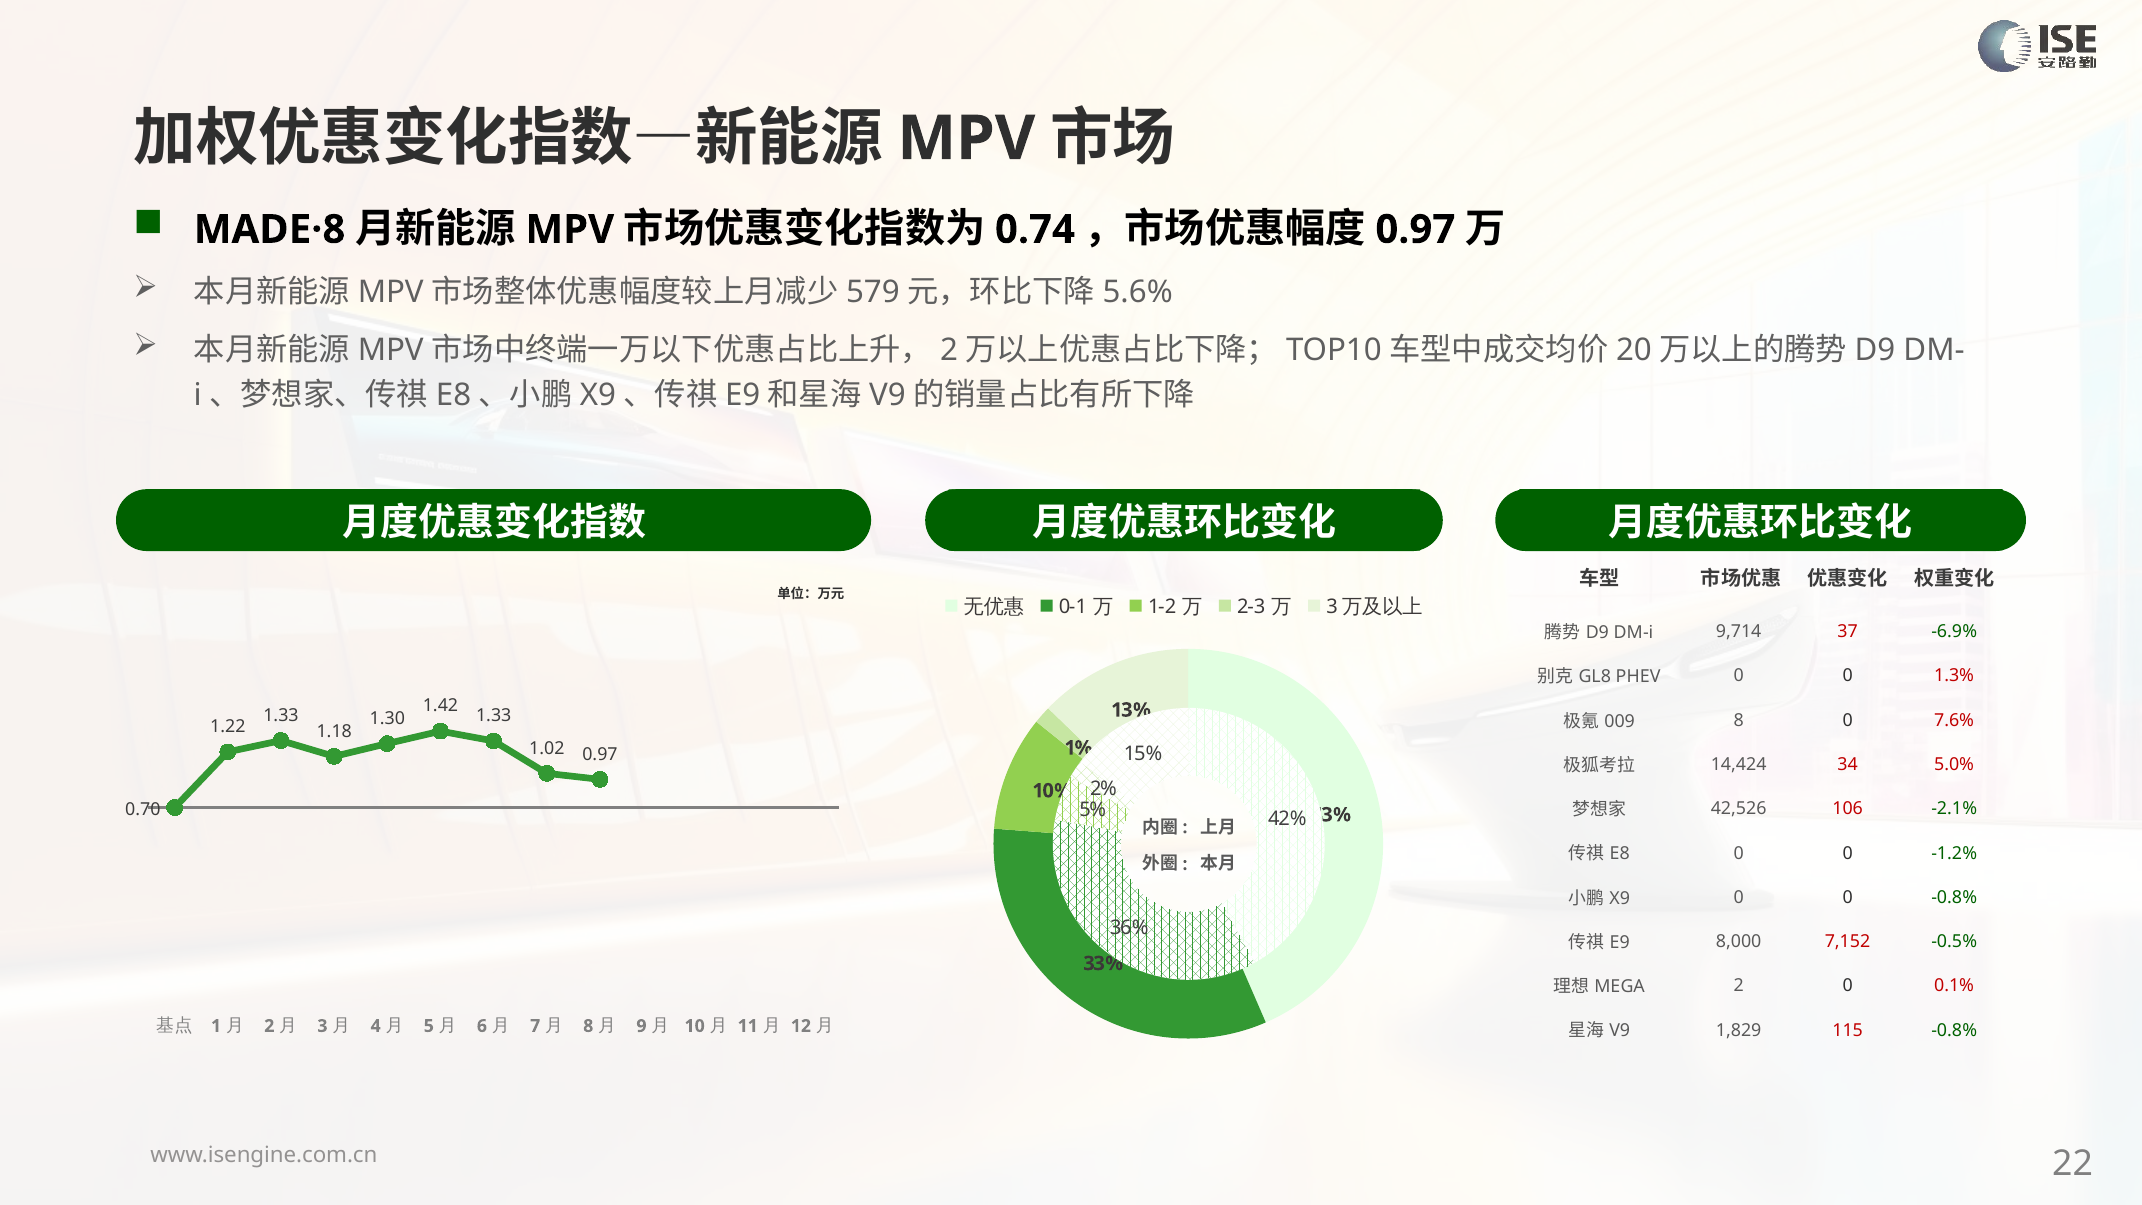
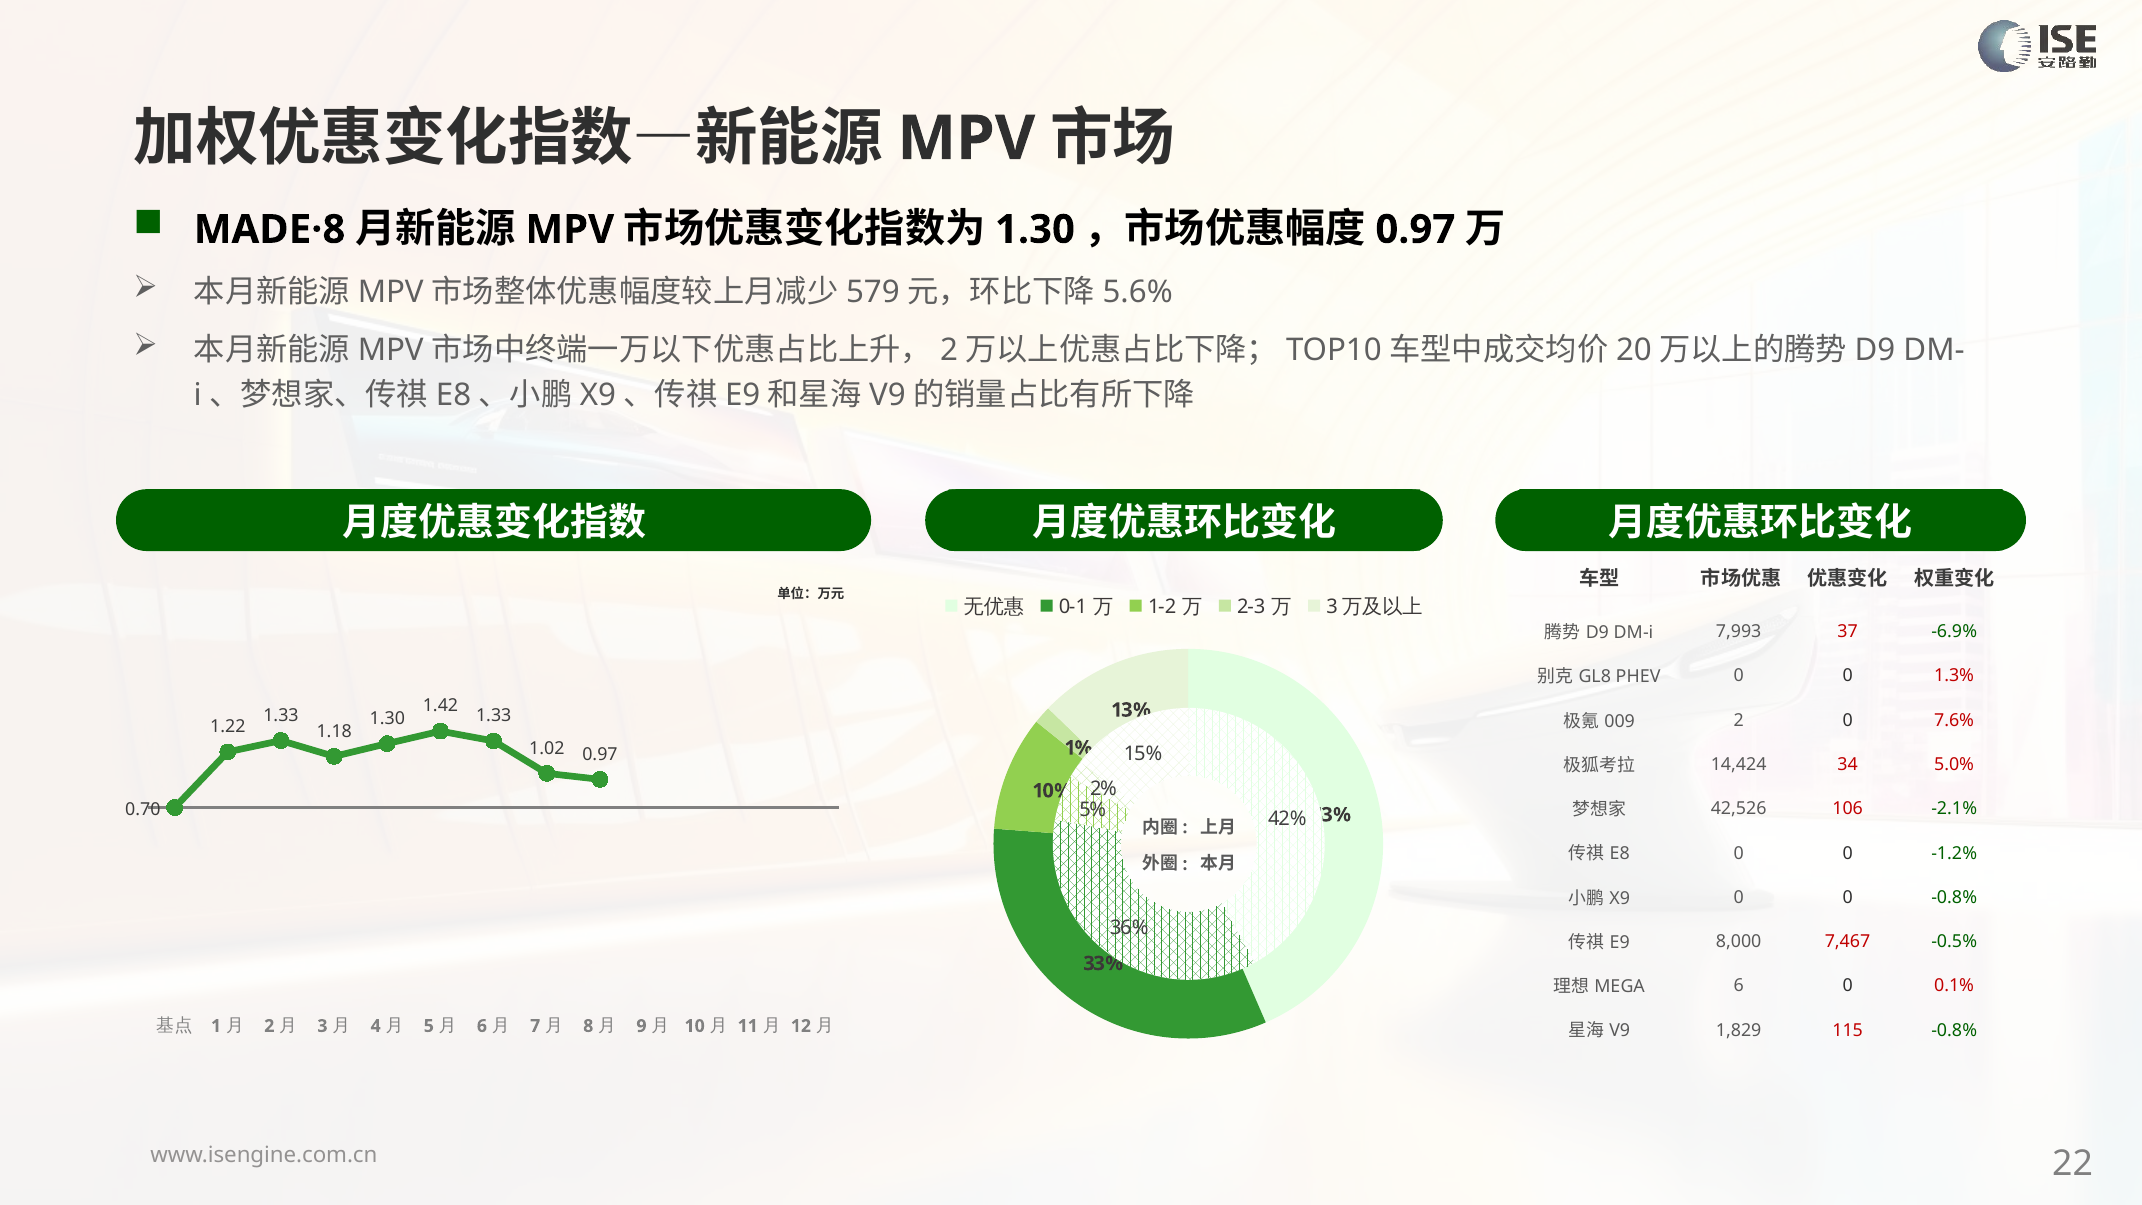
0.74 at (1035, 230): 0.74 -> 1.30
9,714: 9,714 -> 7,993
8 at (1739, 720): 8 -> 2
7,152: 7,152 -> 7,467
2 at (1739, 986): 2 -> 6
